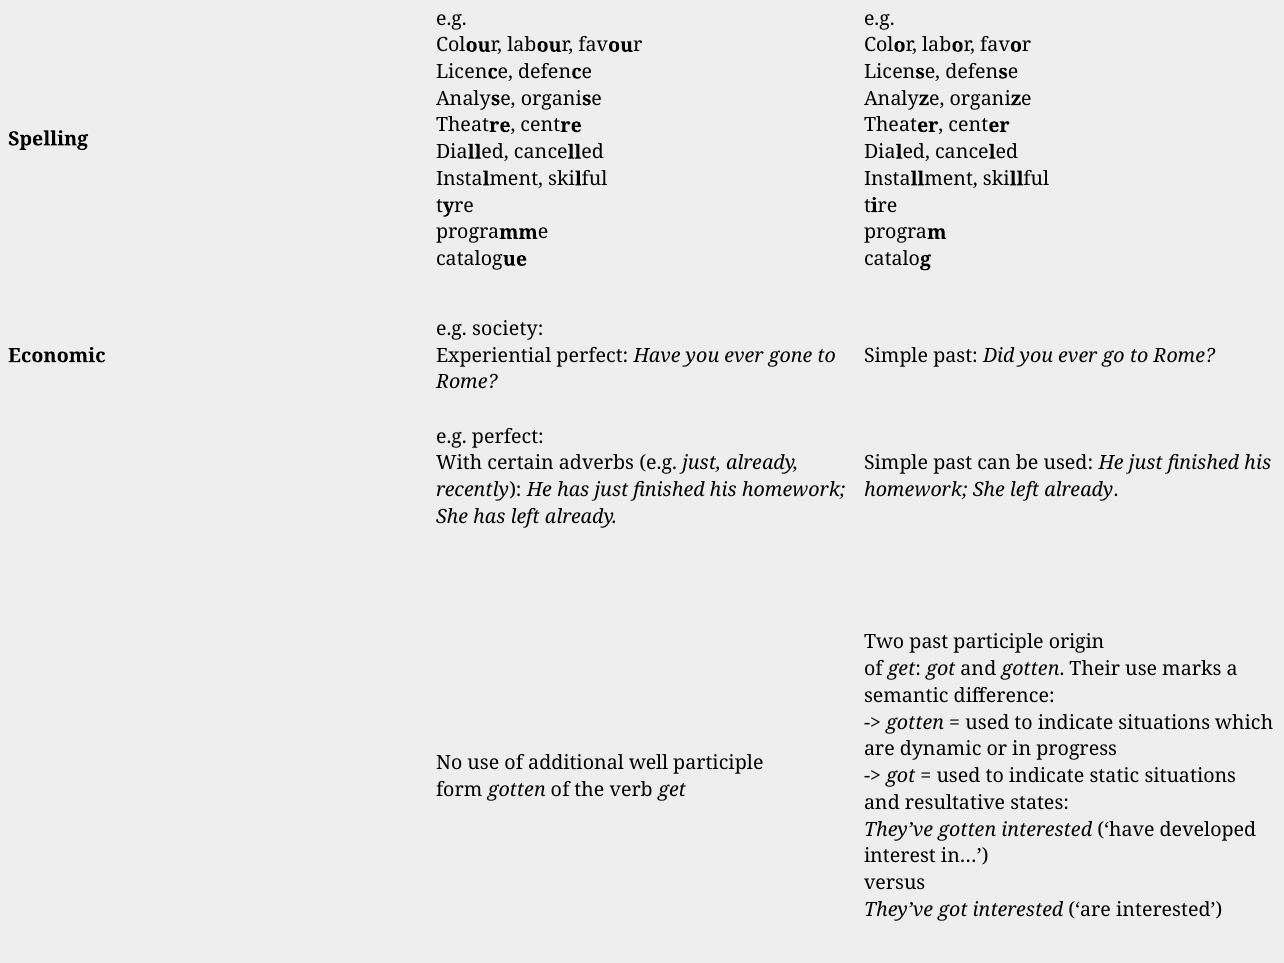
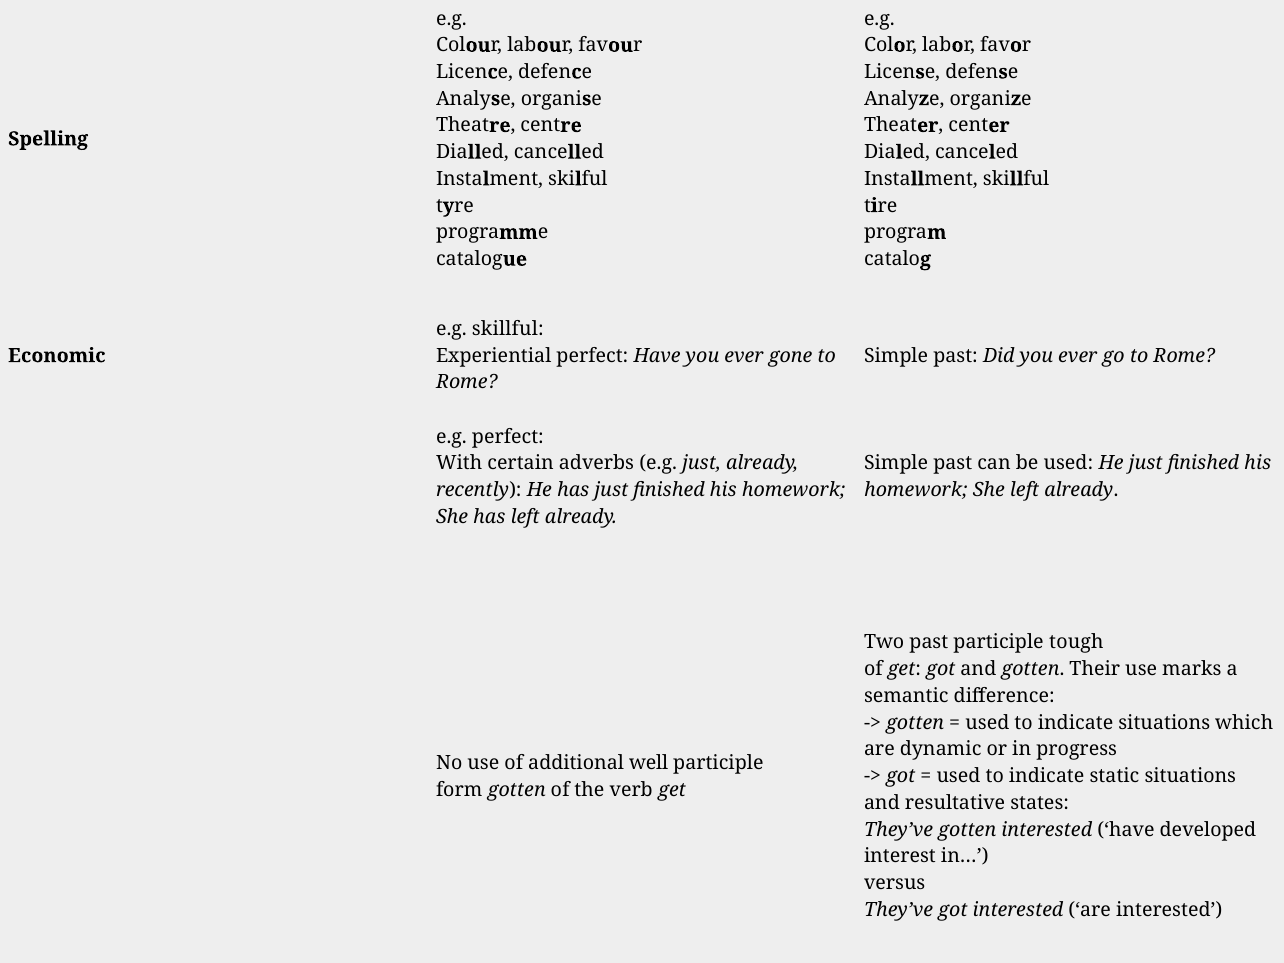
e.g society: society -> skillful
origin: origin -> tough
